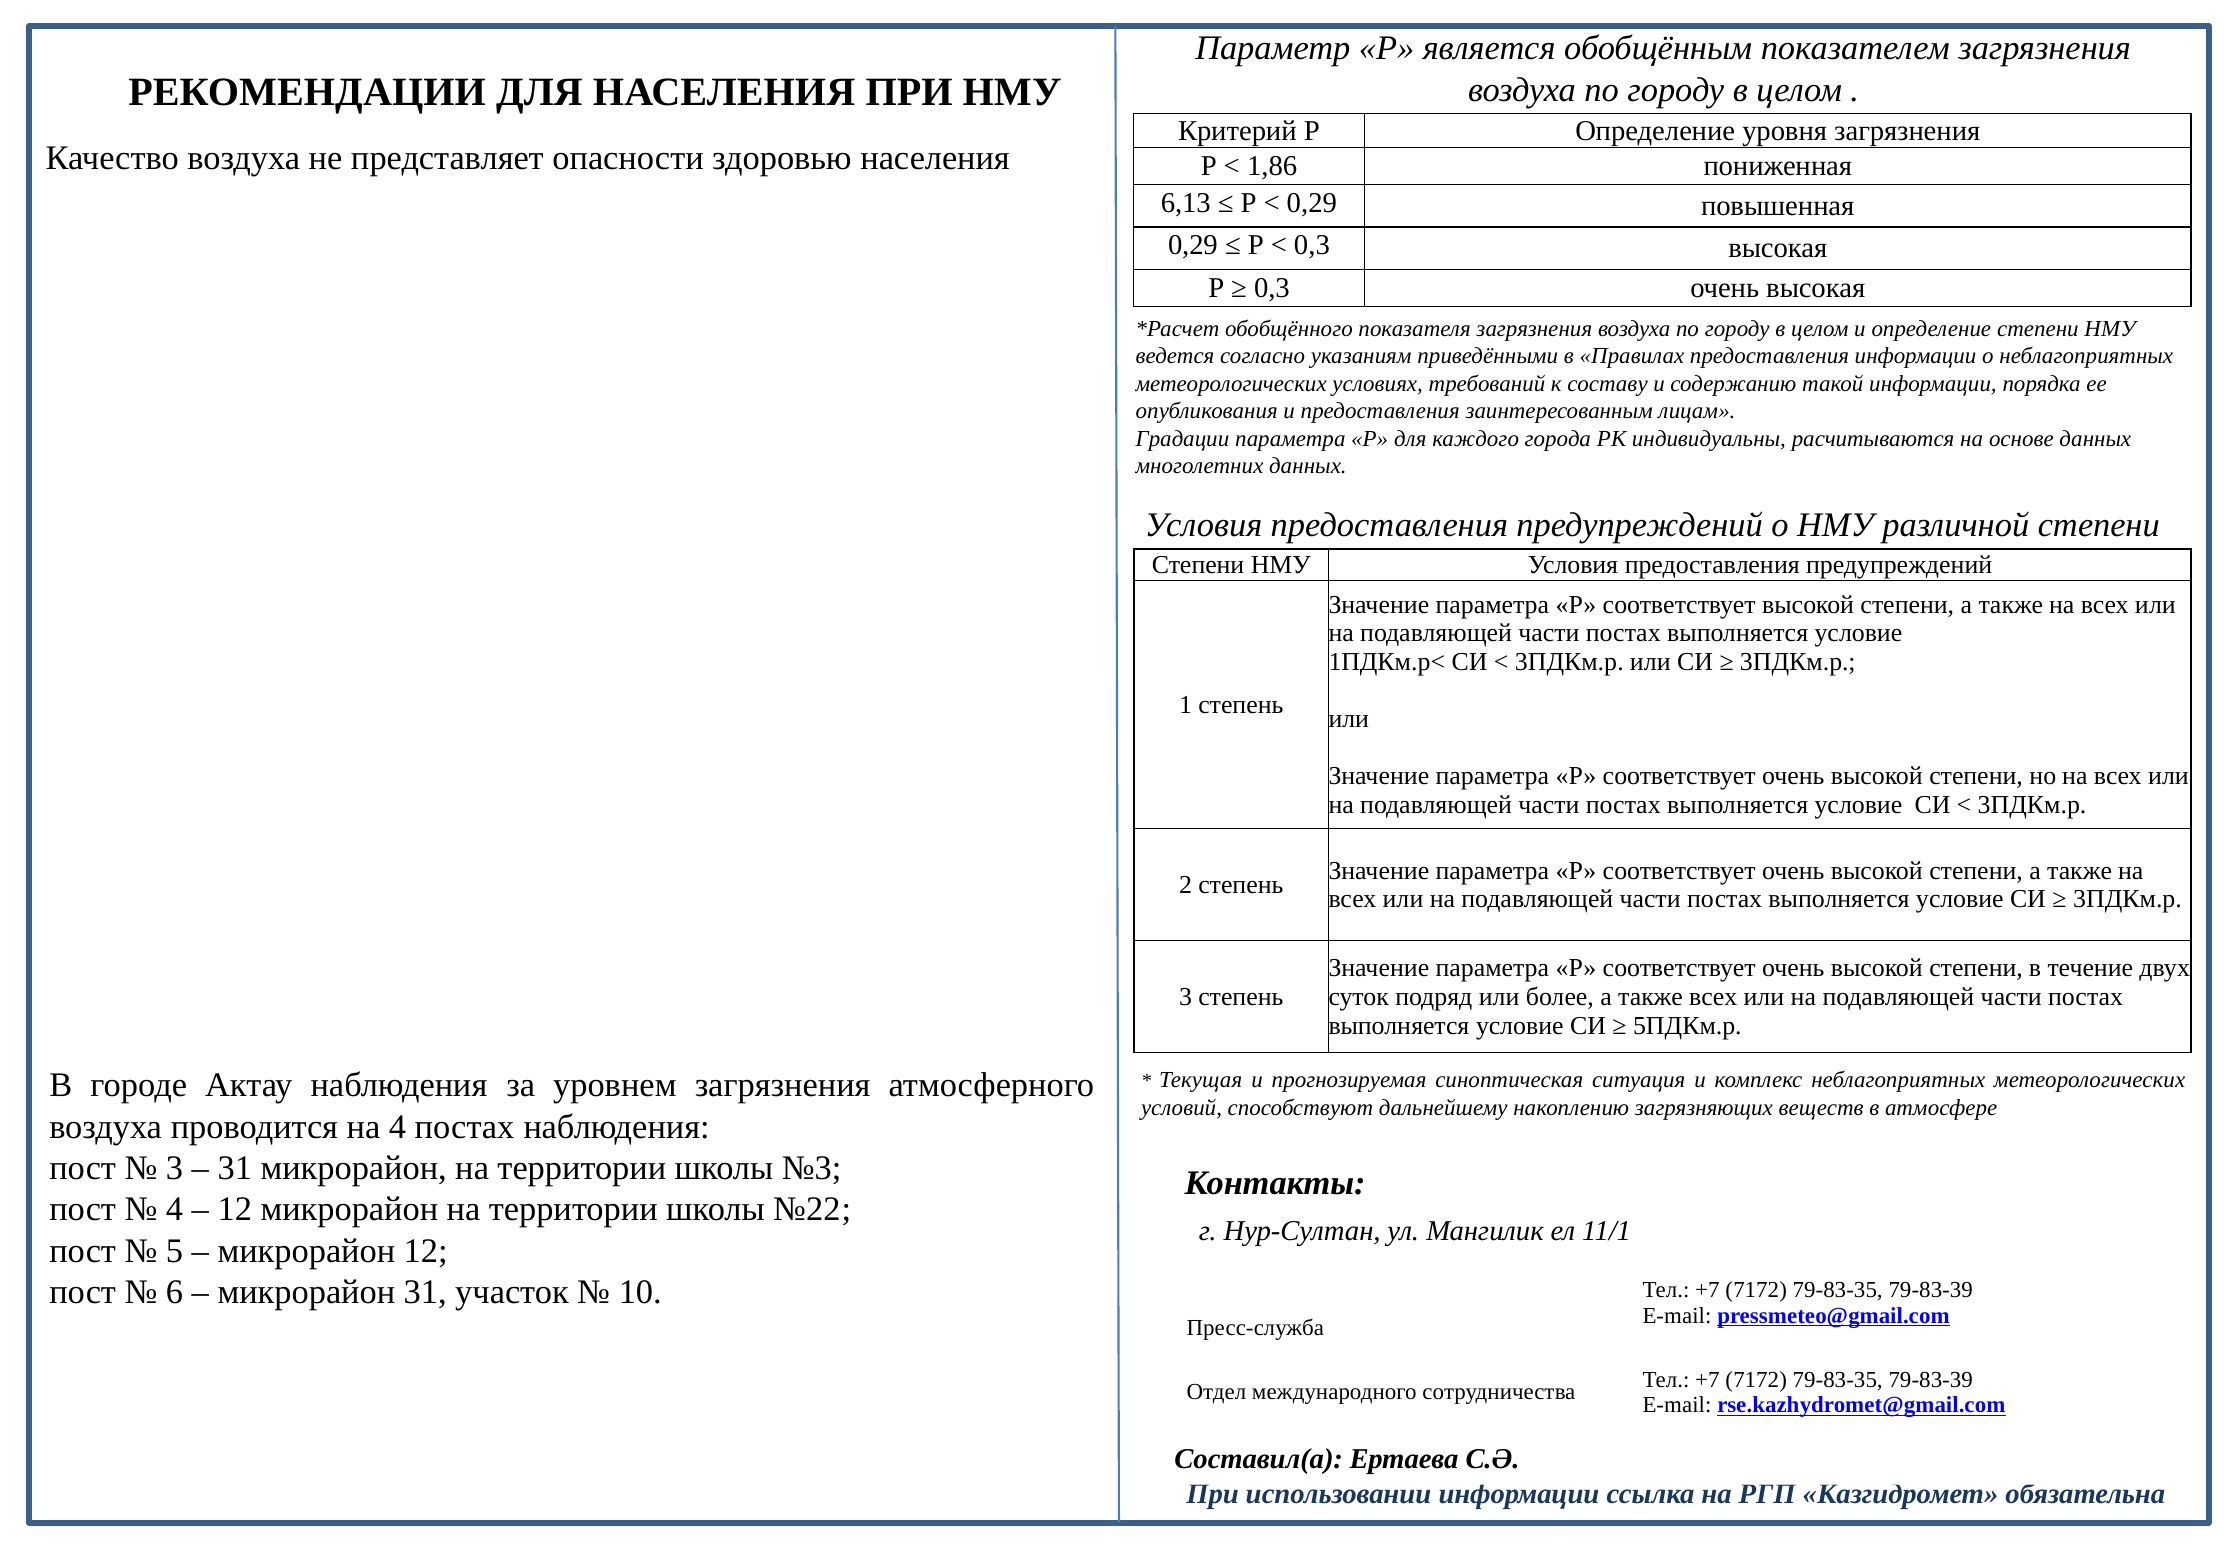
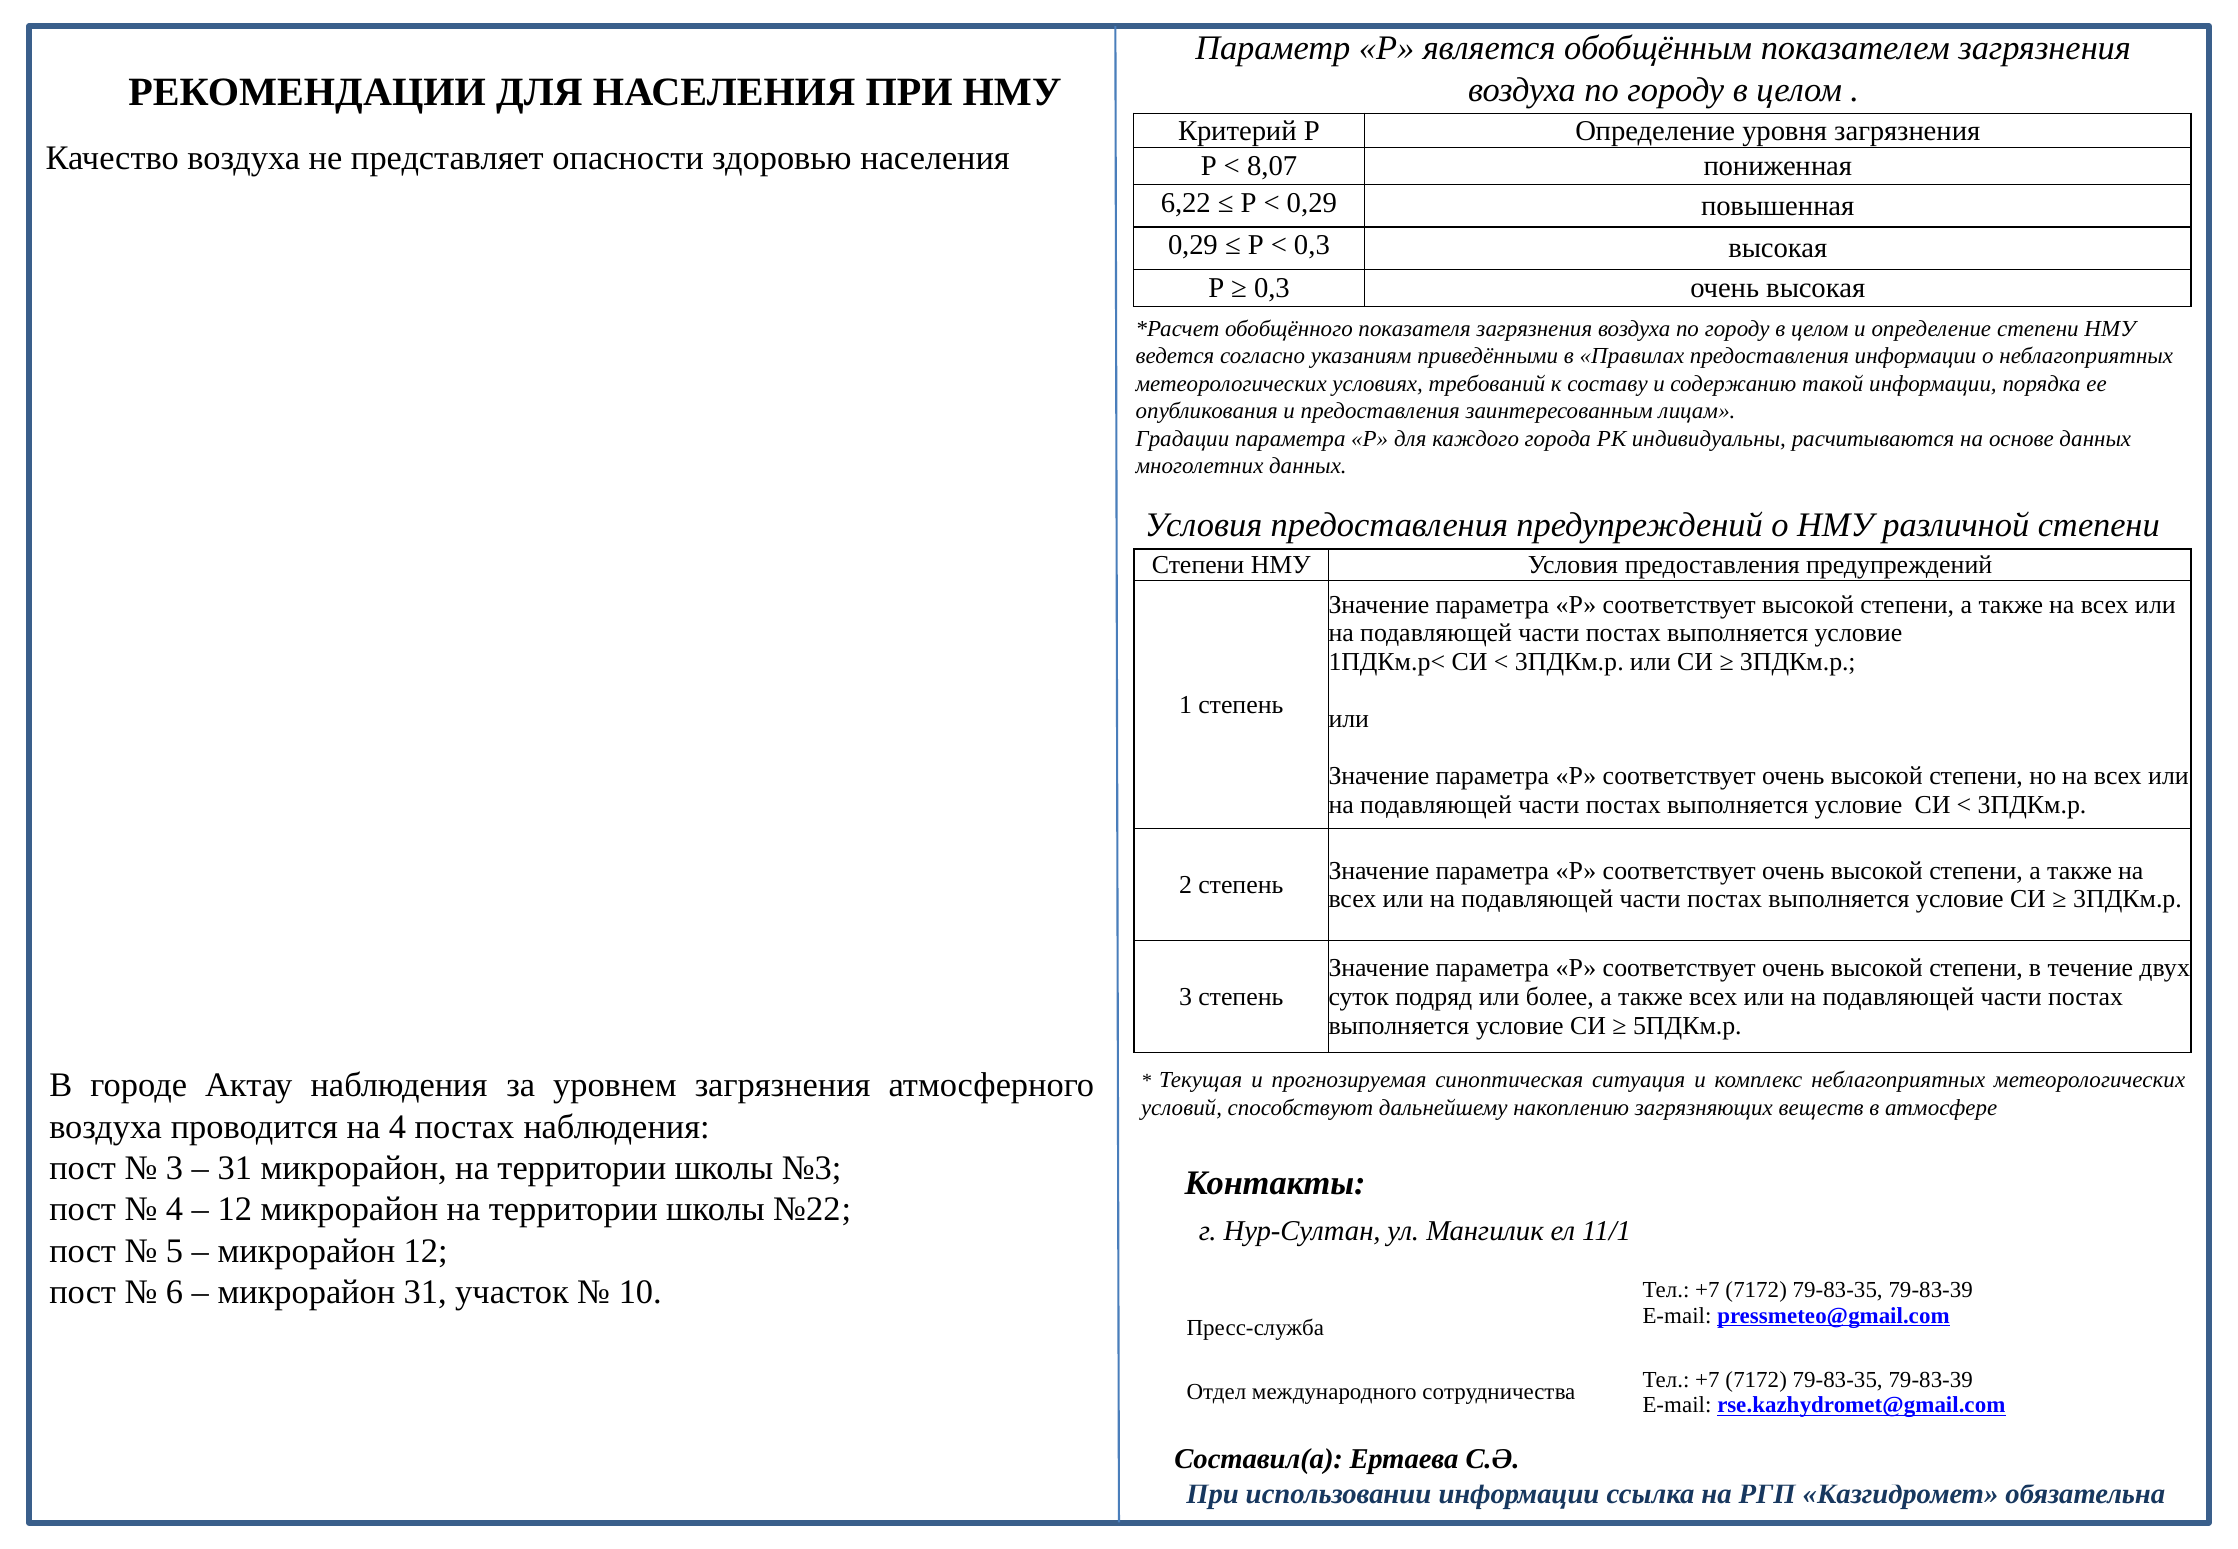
1,86: 1,86 -> 8,07
6,13: 6,13 -> 6,22
